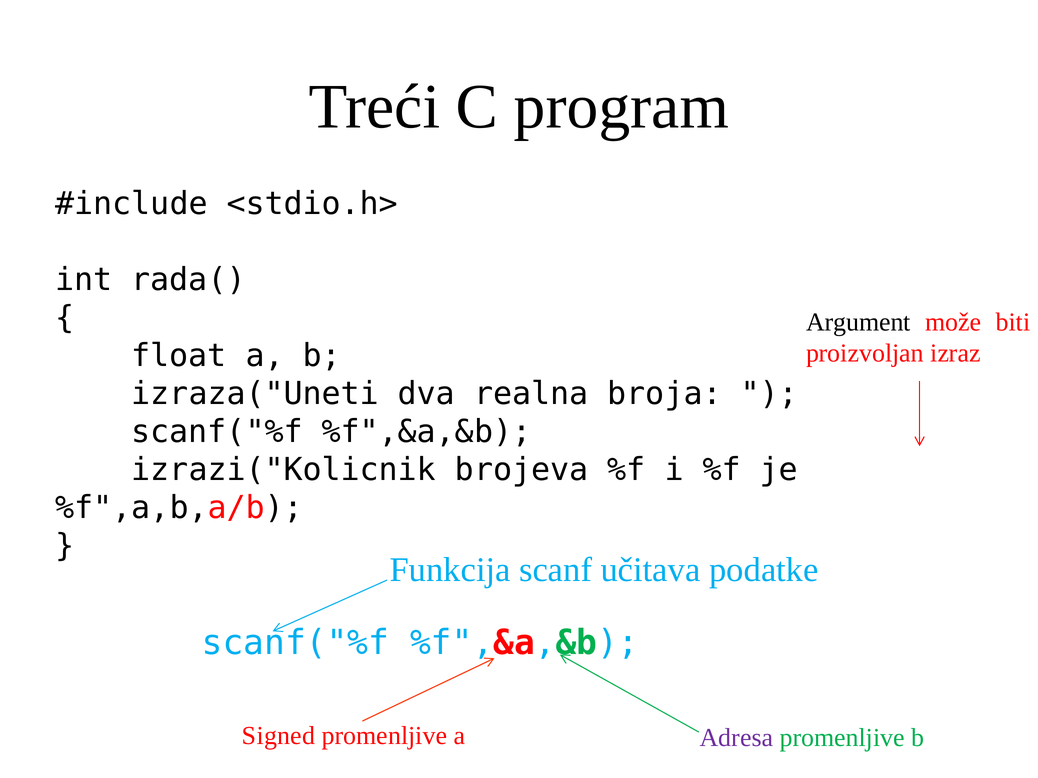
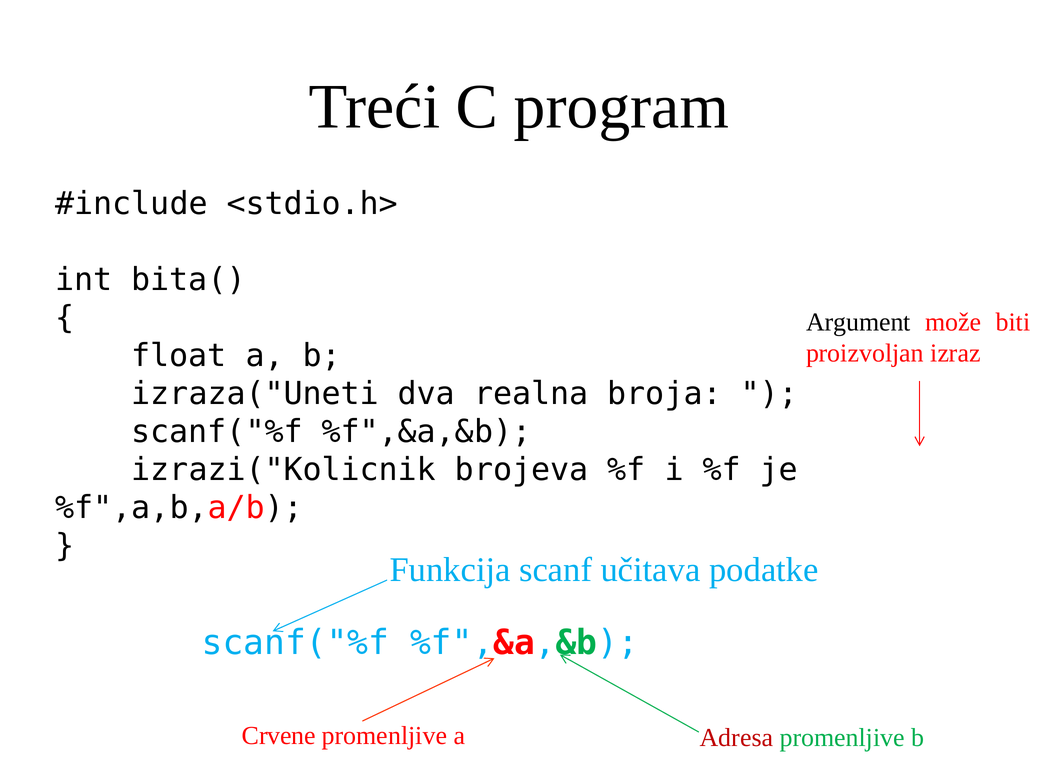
rada(: rada( -> bita(
Signed: Signed -> Crvene
Adresa colour: purple -> red
